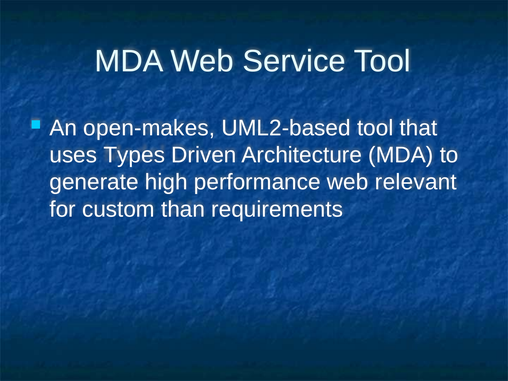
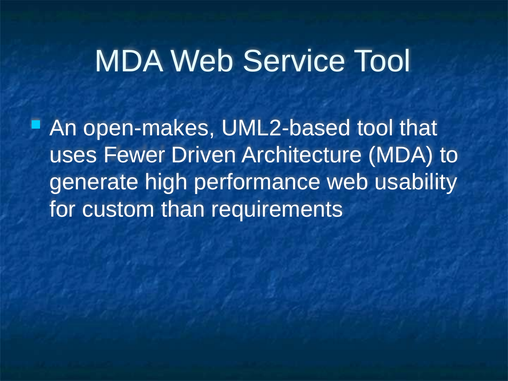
Types: Types -> Fewer
relevant: relevant -> usability
